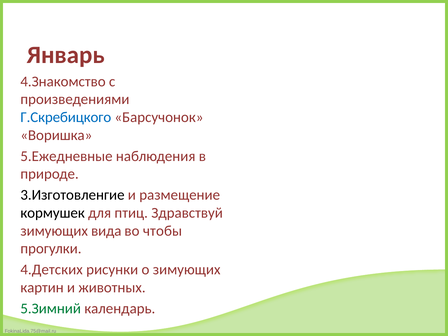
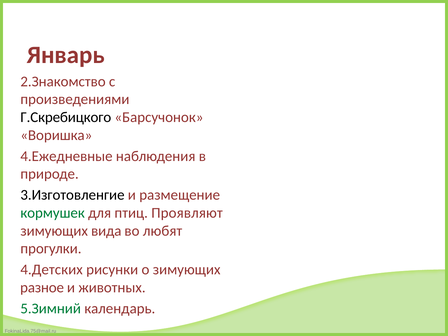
4.Знакомство: 4.Знакомство -> 2.Знакомство
Г.Скребицкого colour: blue -> black
5.Ежедневные: 5.Ежедневные -> 4.Ежедневные
кормушек colour: black -> green
Здравствуй: Здравствуй -> Проявляют
чтобы: чтобы -> любят
картин: картин -> разное
